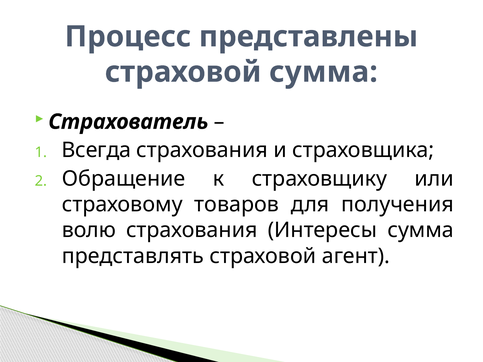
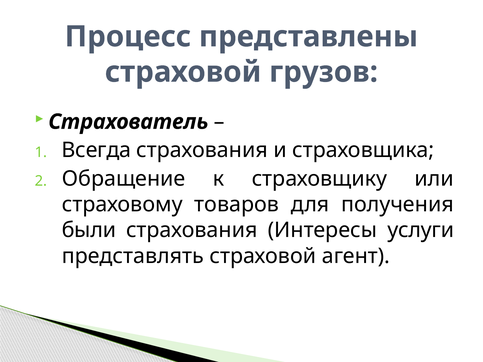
страховой сумма: сумма -> грузов
волю: волю -> были
Интересы сумма: сумма -> услуги
